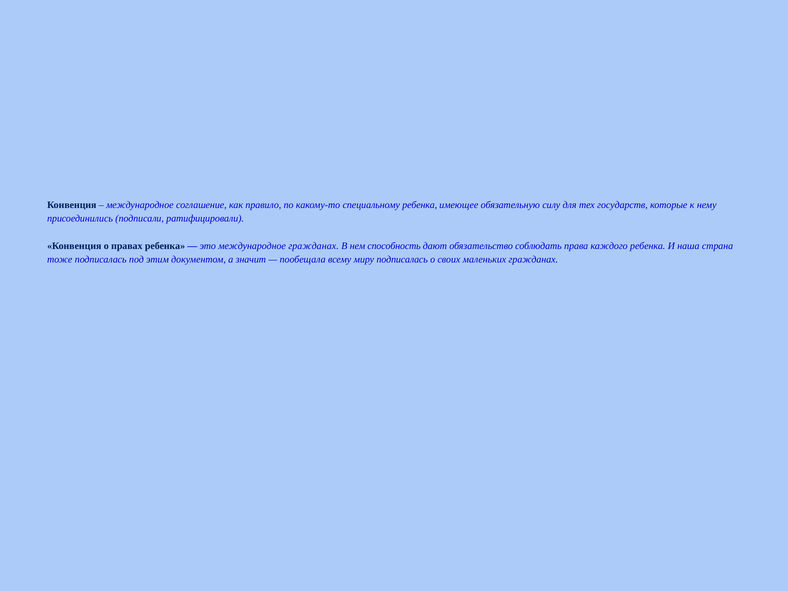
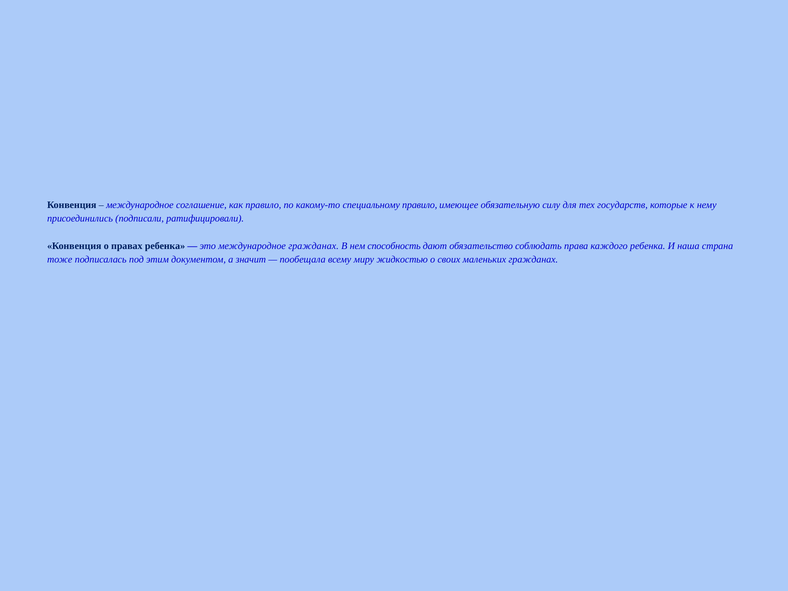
специальному ребенка: ребенка -> правило
миру подписалась: подписалась -> жидкостью
